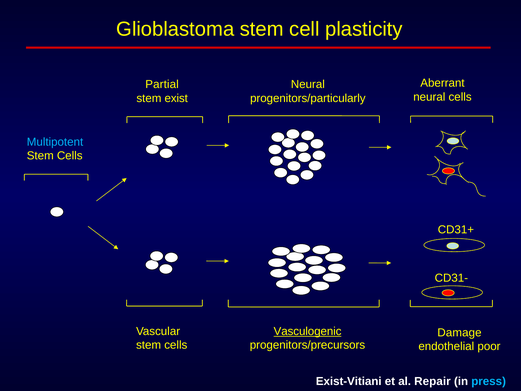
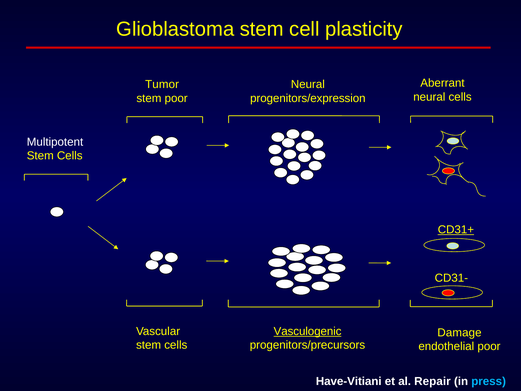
Partial: Partial -> Tumor
stem exist: exist -> poor
progenitors/particularly: progenitors/particularly -> progenitors/expression
Multipotent colour: light blue -> white
CD31+ underline: none -> present
Exist-Vitiani: Exist-Vitiani -> Have-Vitiani
